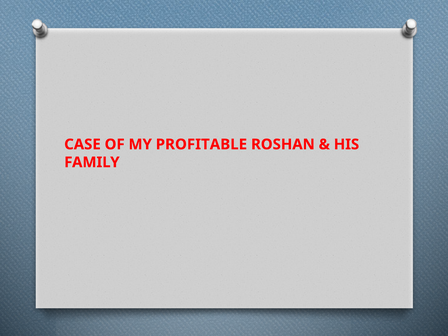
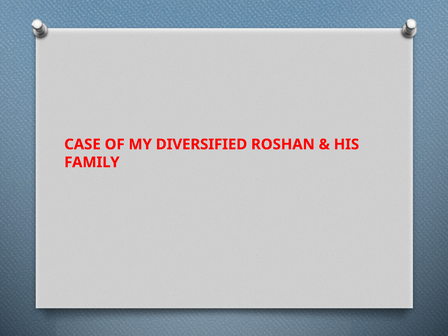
PROFITABLE: PROFITABLE -> DIVERSIFIED
